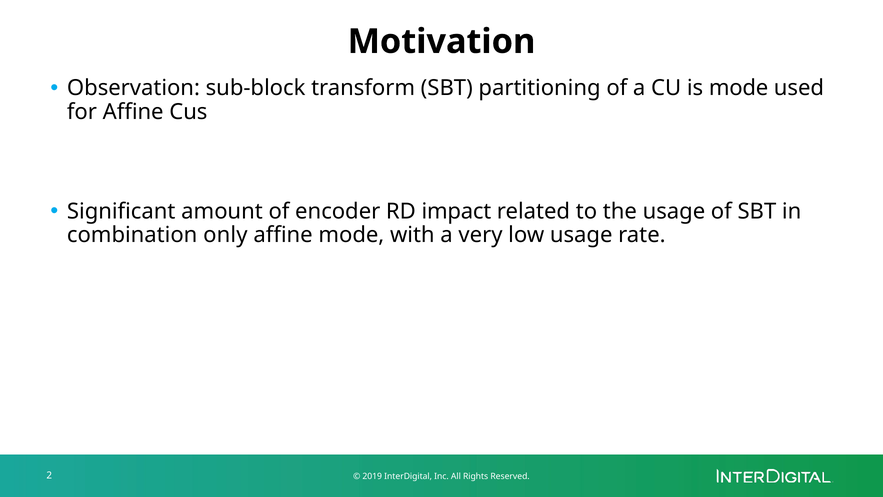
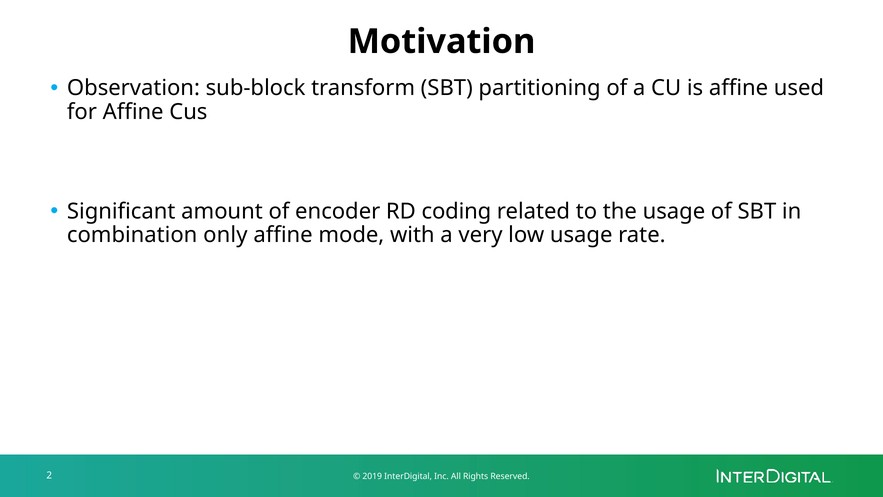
is mode: mode -> affine
impact: impact -> coding
